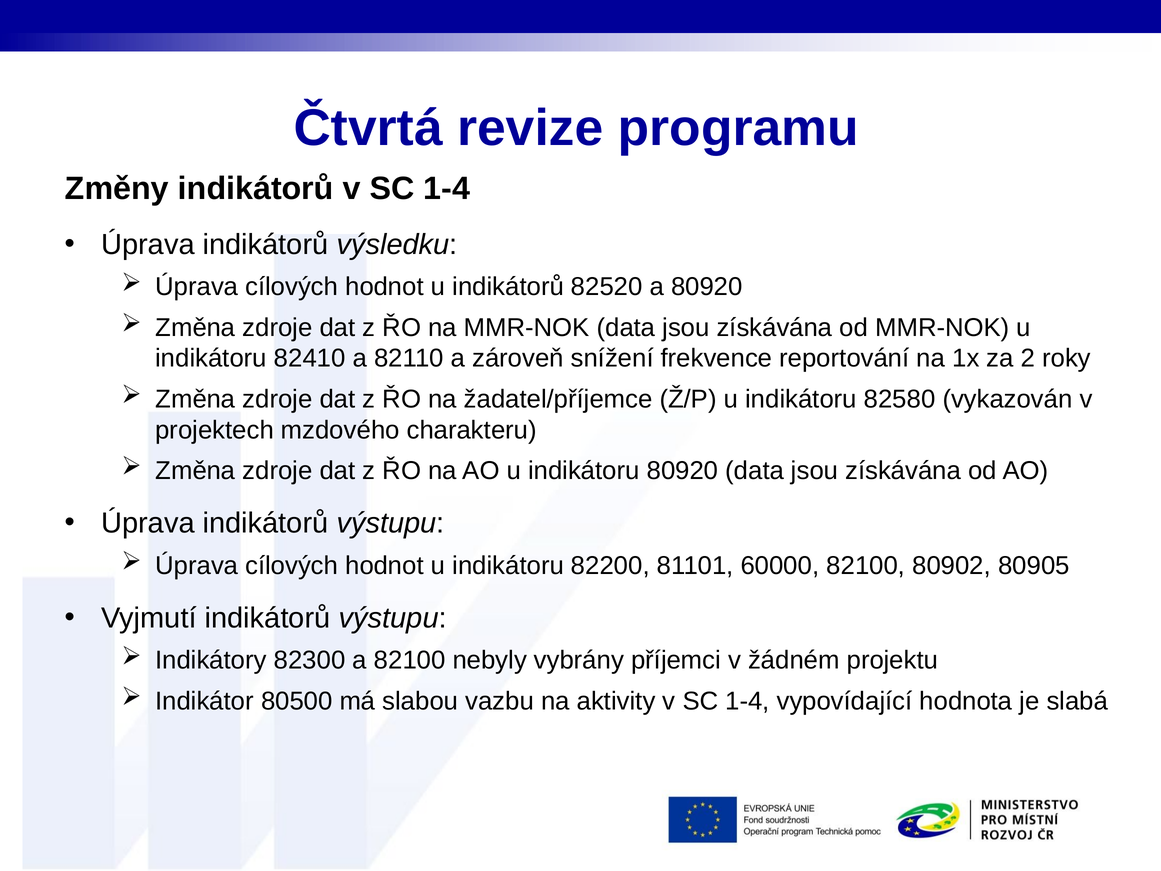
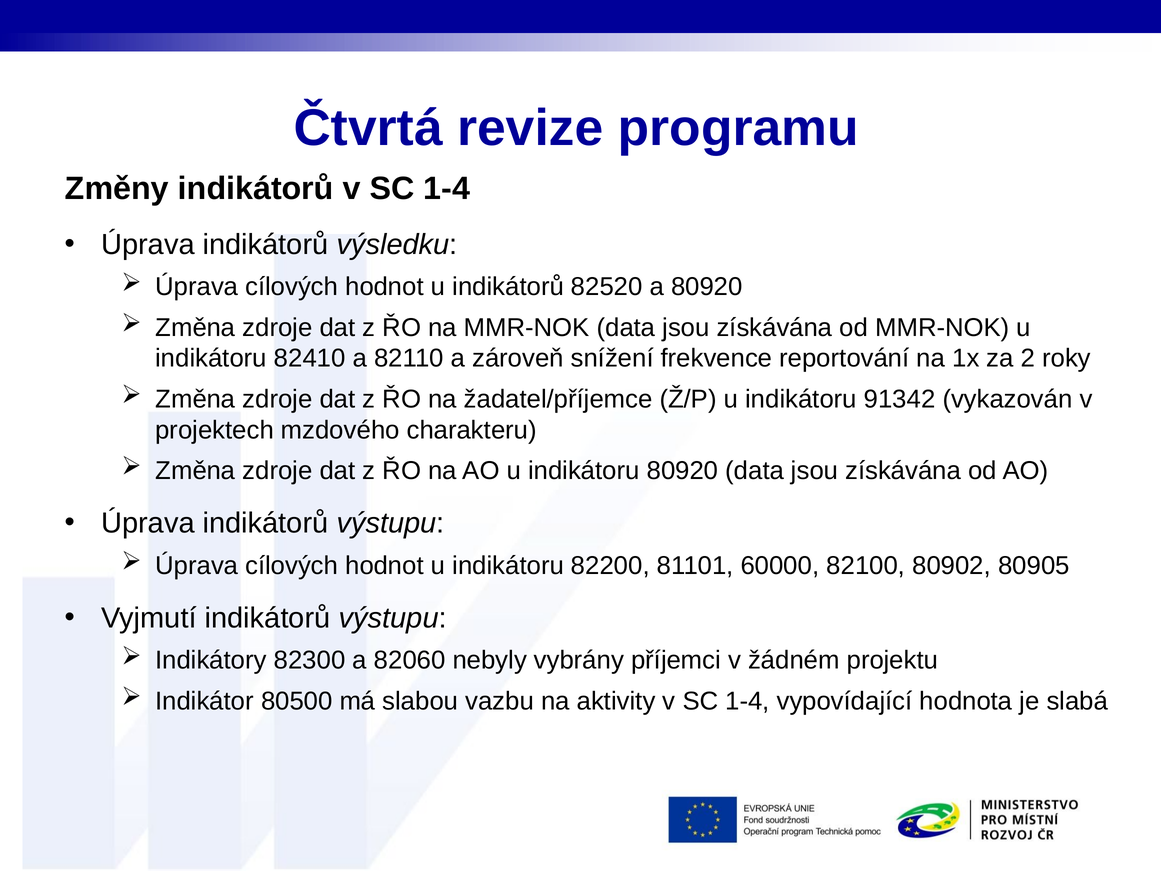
82580: 82580 -> 91342
a 82100: 82100 -> 82060
